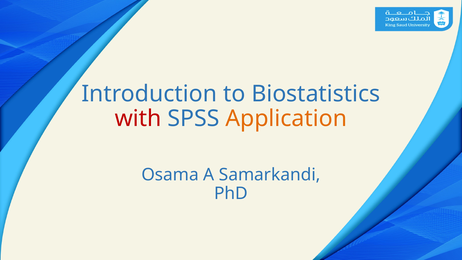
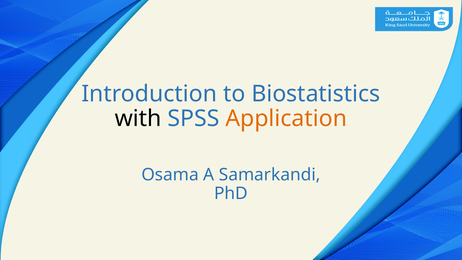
with colour: red -> black
